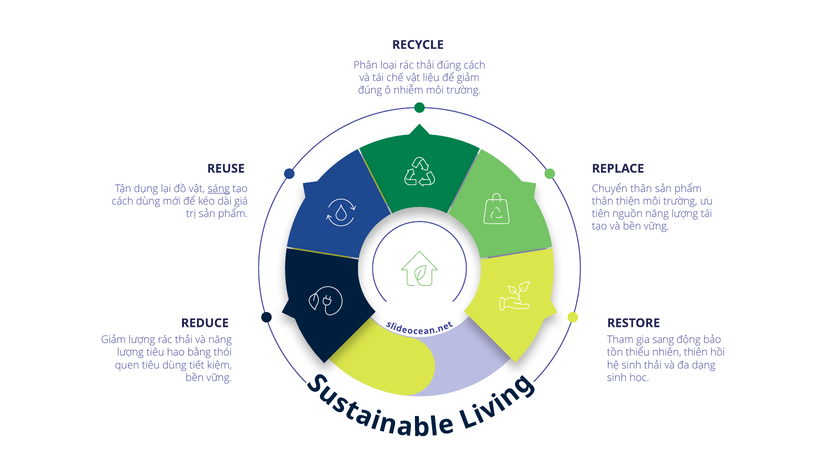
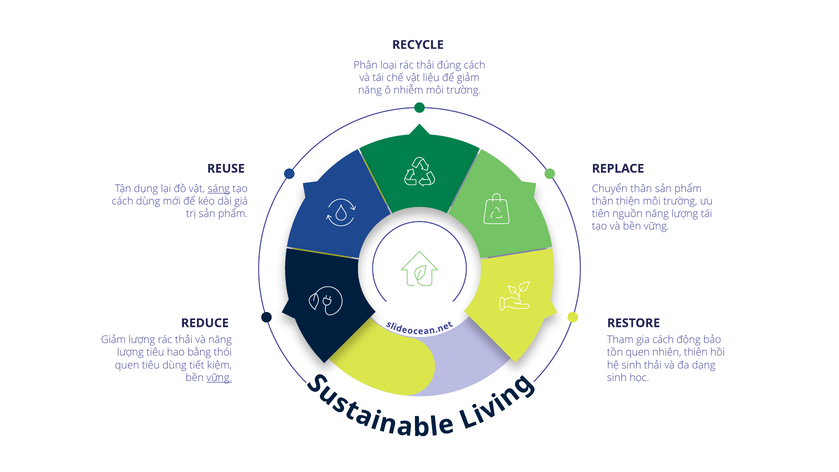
đúng at (370, 90): đúng -> năng
gia sang: sang -> cách
tồn thiểu: thiểu -> quen
vững at (219, 378) underline: none -> present
